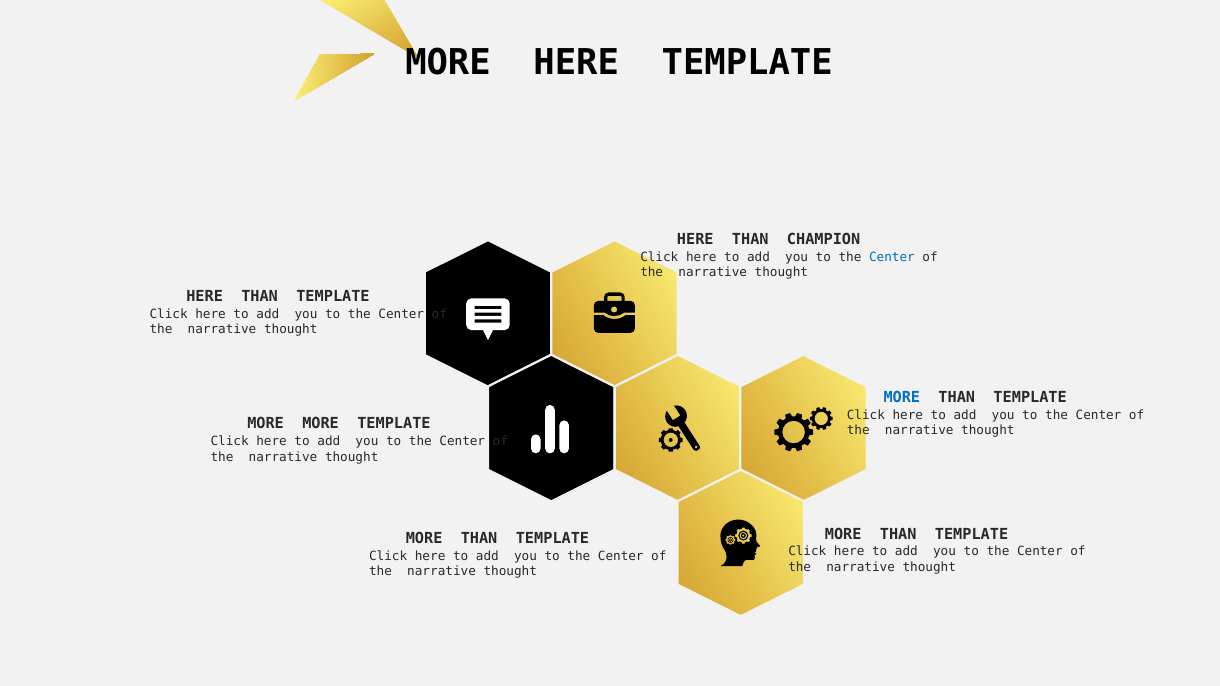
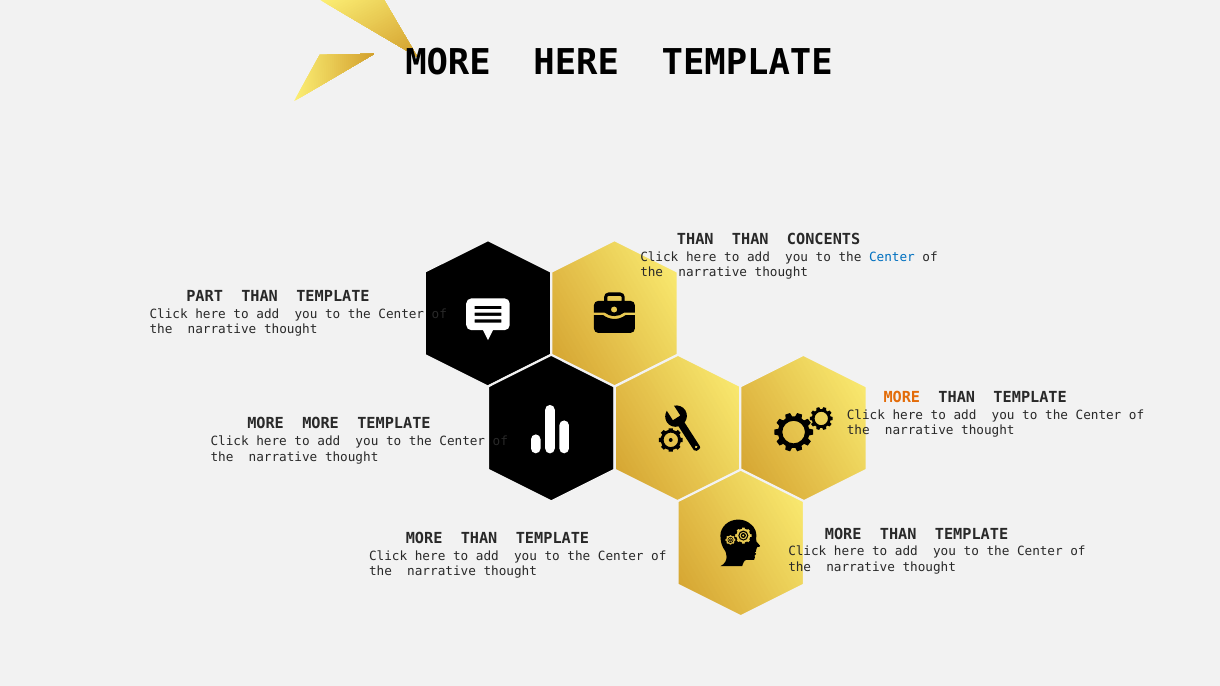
HERE at (695, 240): HERE -> THAN
CHAMPION: CHAMPION -> CONCENTS
HERE at (205, 296): HERE -> PART
MORE at (902, 398) colour: blue -> orange
